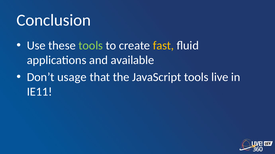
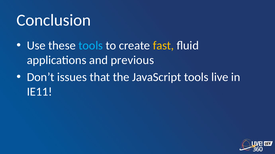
tools at (91, 46) colour: light green -> light blue
available: available -> previous
usage: usage -> issues
